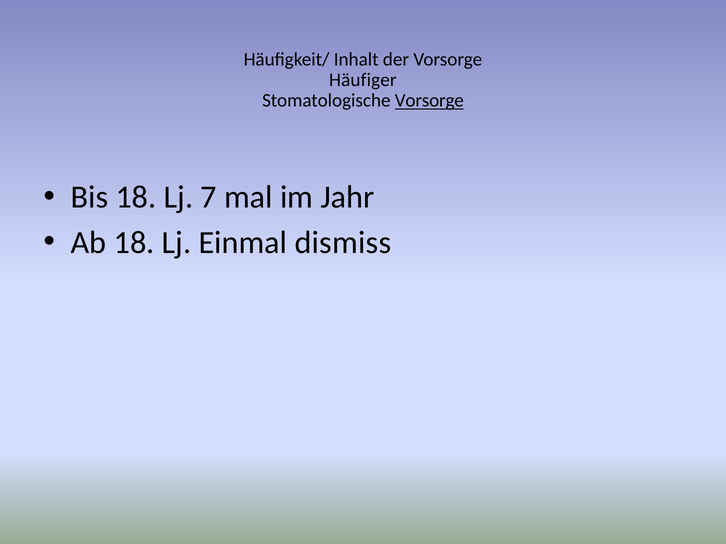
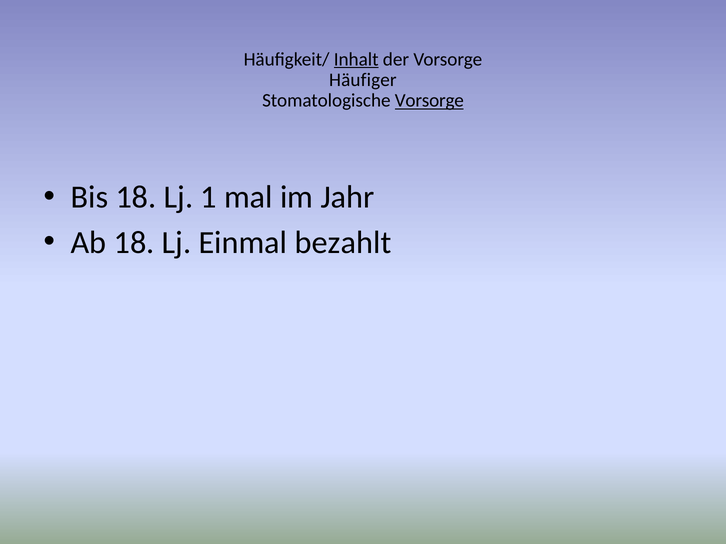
Inhalt underline: none -> present
7: 7 -> 1
dismiss: dismiss -> bezahlt
